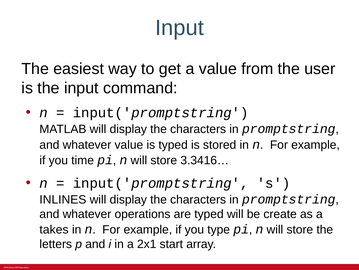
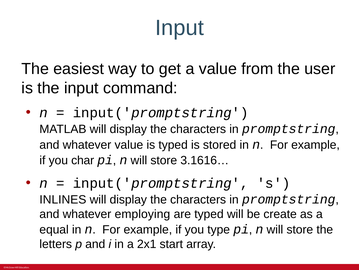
time: time -> char
3.3416…: 3.3416… -> 3.1616…
operations: operations -> employing
takes: takes -> equal
